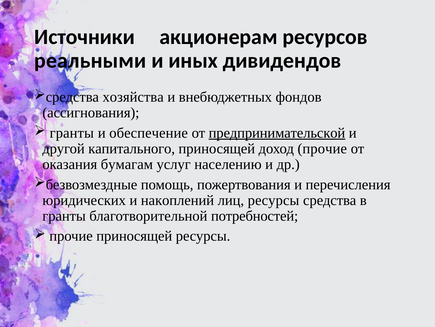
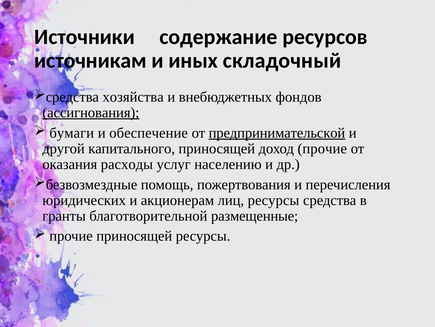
акционерам: акционерам -> содержание
реальными: реальными -> источникам
дивидендов: дивидендов -> складочный
ассигнования underline: none -> present
гранты at (72, 133): гранты -> бумаги
бумагам: бумагам -> расходы
накоплений: накоплений -> акционерам
потребностей: потребностей -> размещенные
